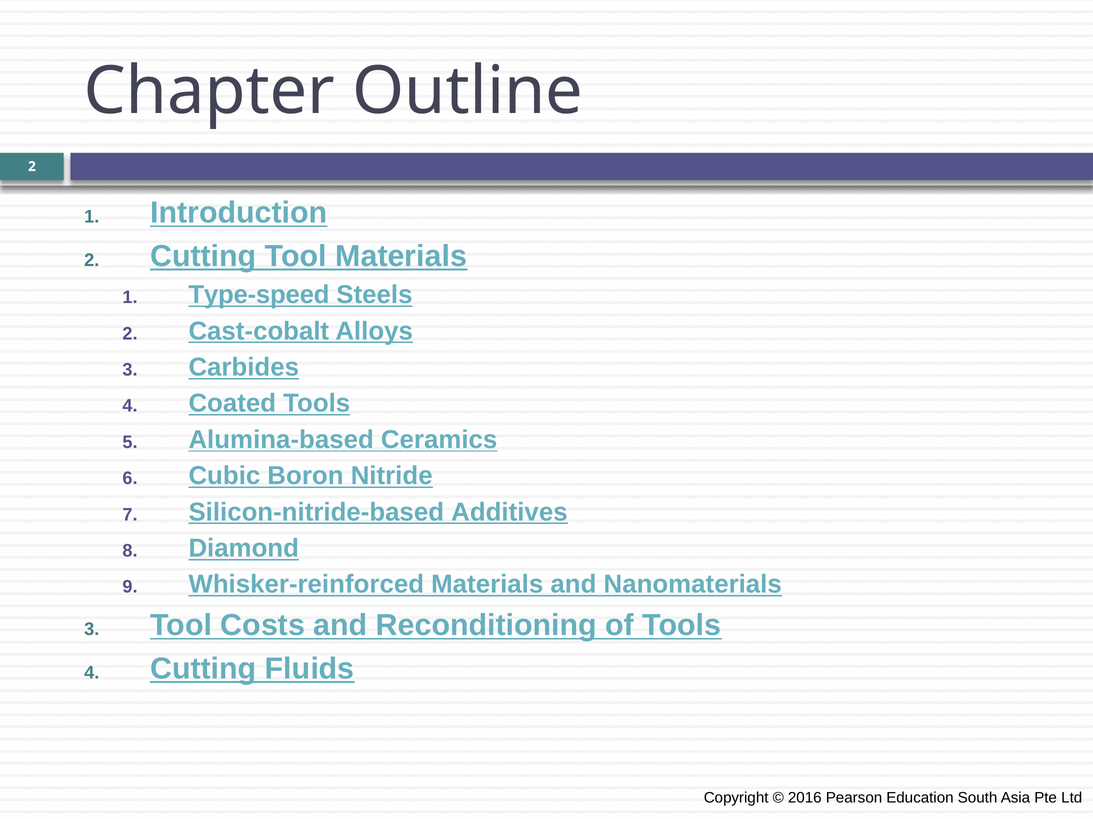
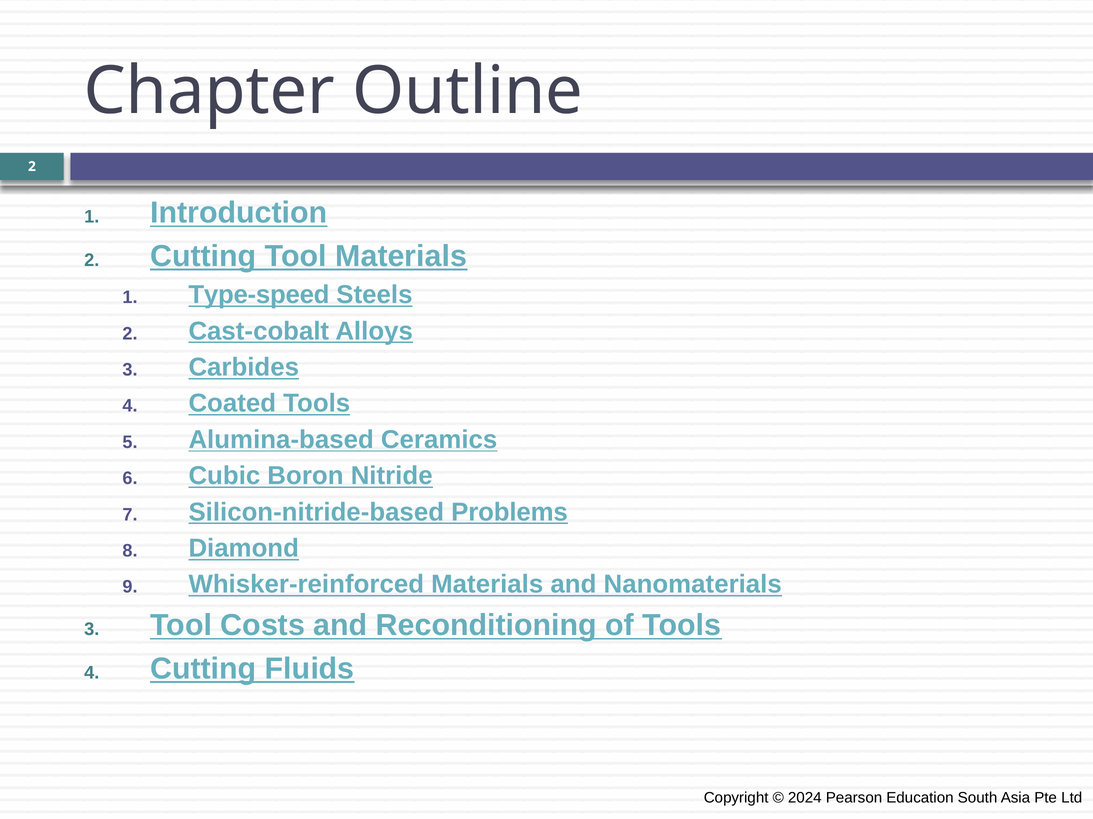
Additives: Additives -> Problems
2016: 2016 -> 2024
